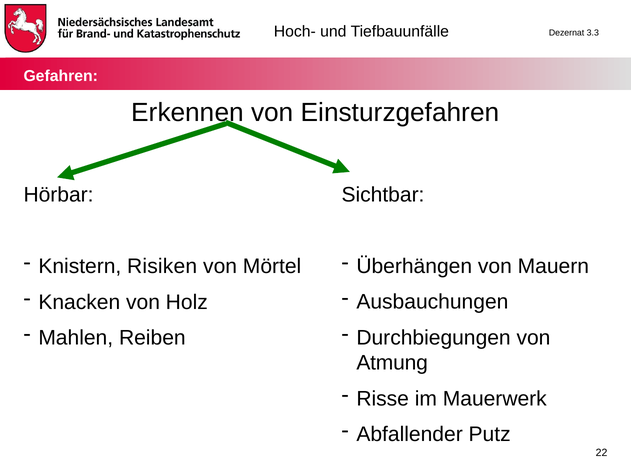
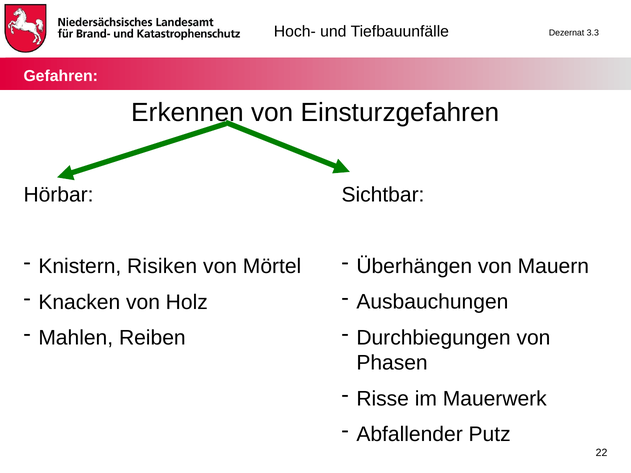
Atmung: Atmung -> Phasen
